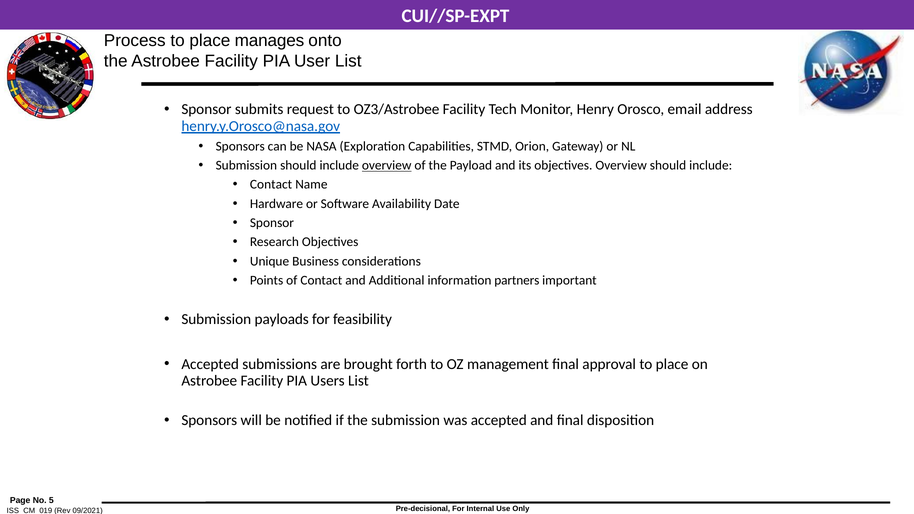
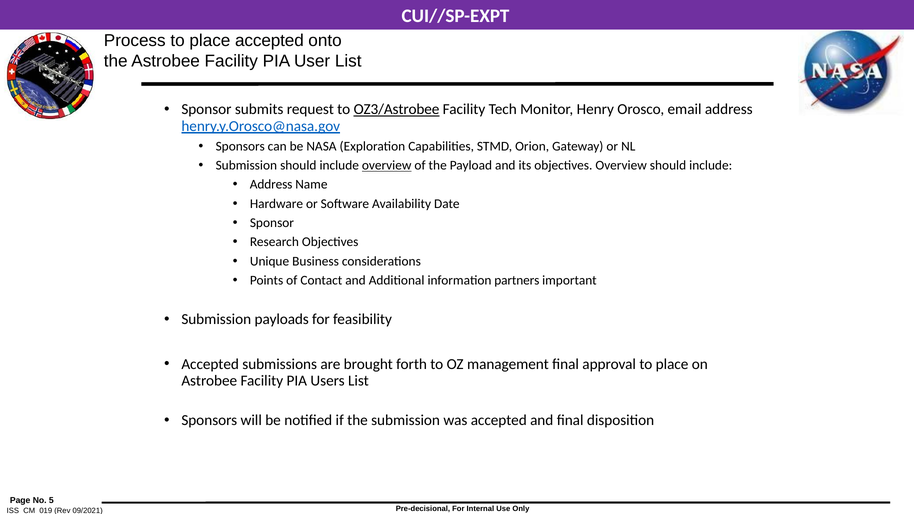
place manages: manages -> accepted
OZ3/Astrobee underline: none -> present
Contact at (271, 185): Contact -> Address
